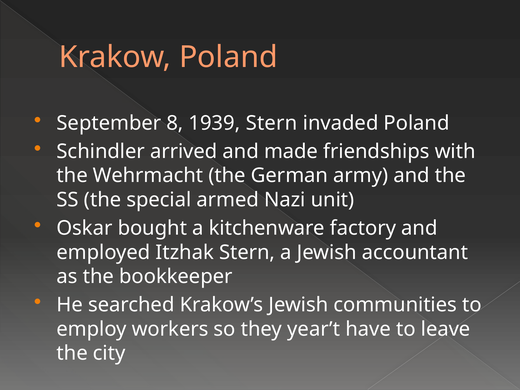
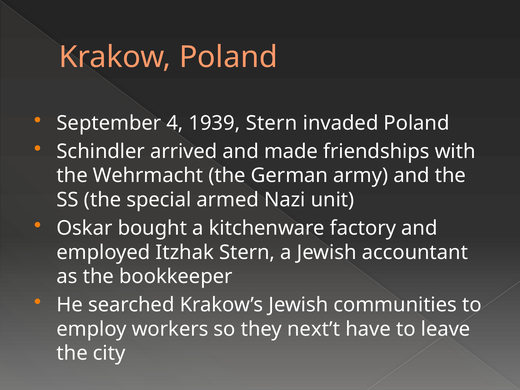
8: 8 -> 4
year’t: year’t -> next’t
